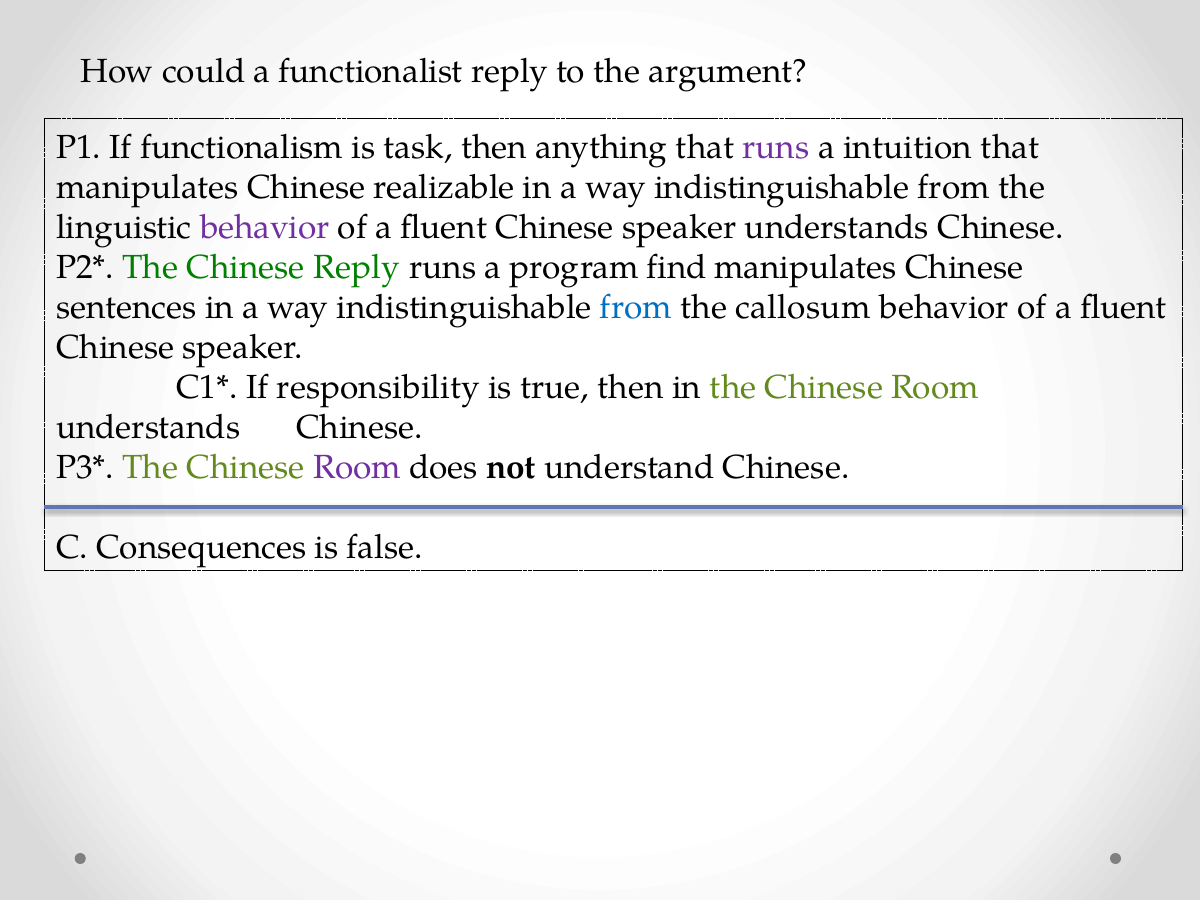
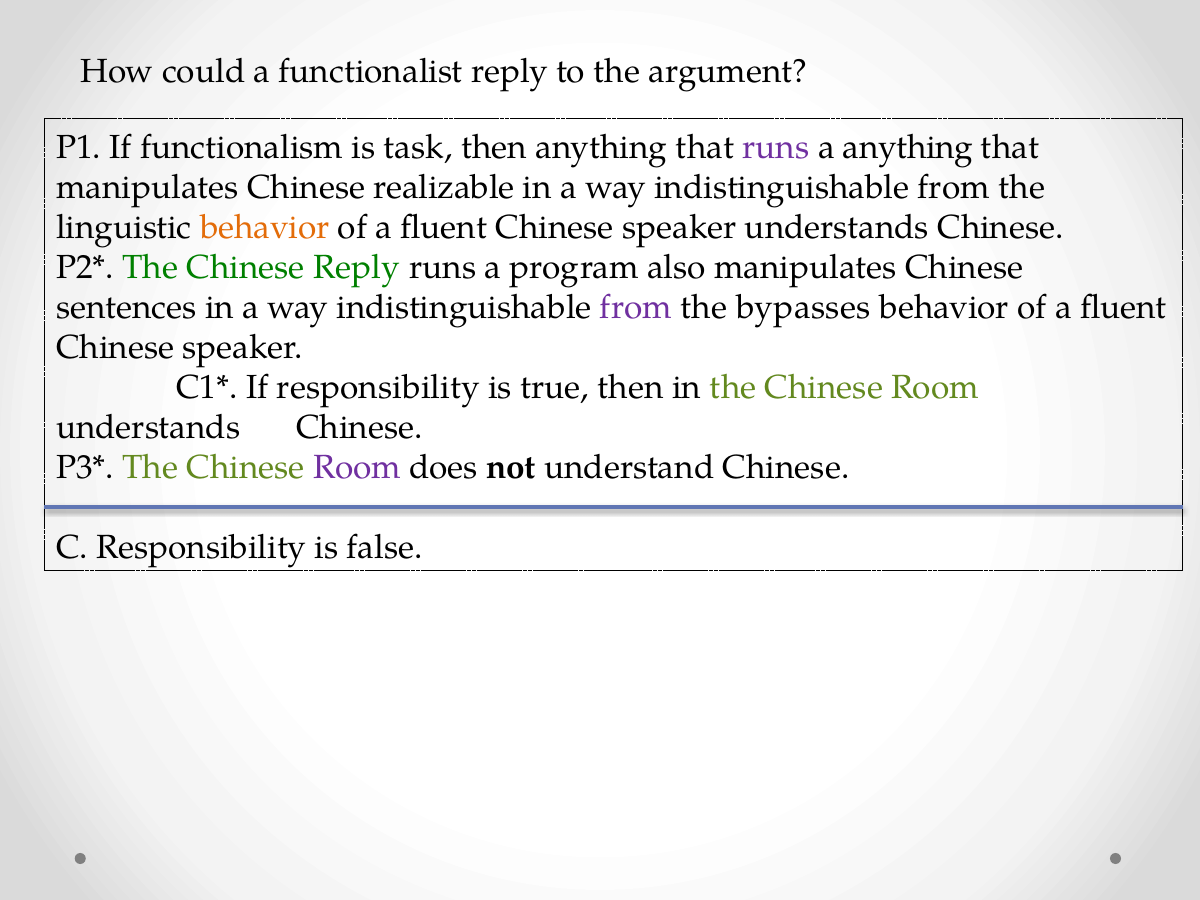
a intuition: intuition -> anything
behavior at (265, 227) colour: purple -> orange
find: find -> also
from at (636, 307) colour: blue -> purple
callosum: callosum -> bypasses
C Consequences: Consequences -> Responsibility
